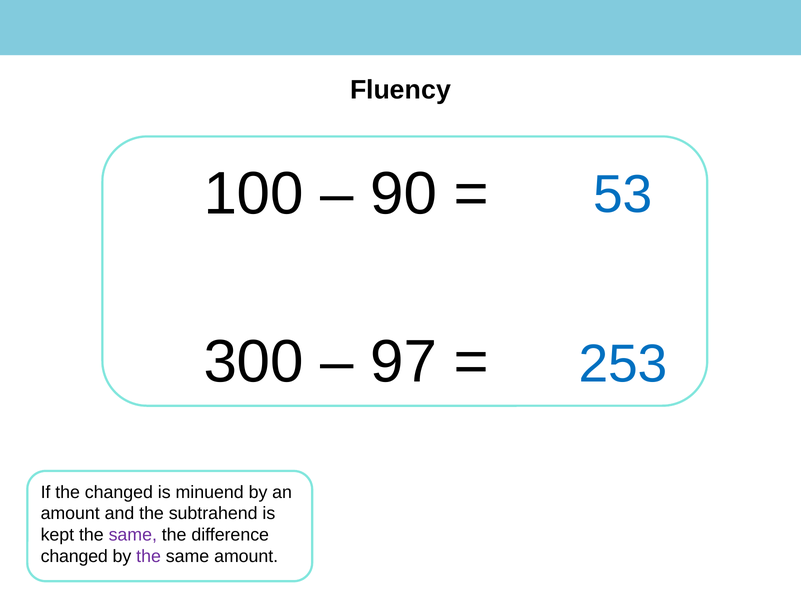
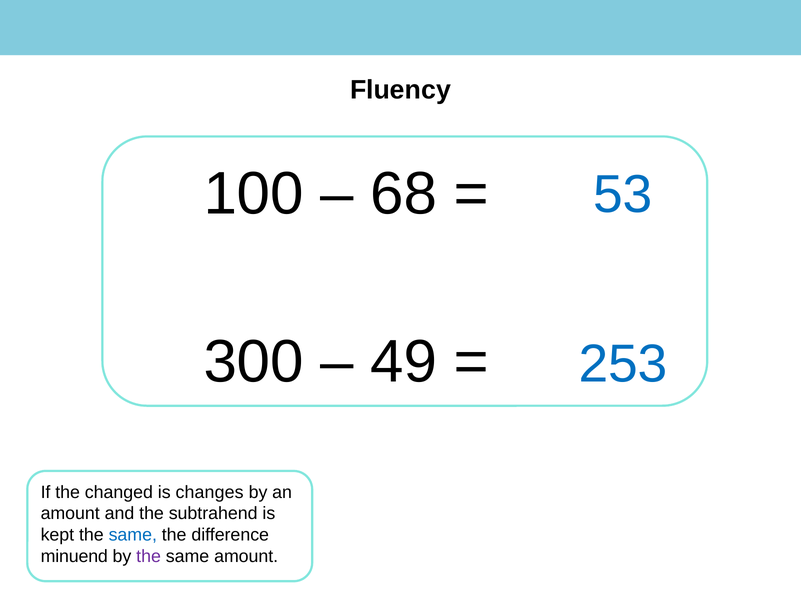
90: 90 -> 68
97: 97 -> 49
minuend: minuend -> changes
same at (133, 535) colour: purple -> blue
changed at (74, 556): changed -> minuend
